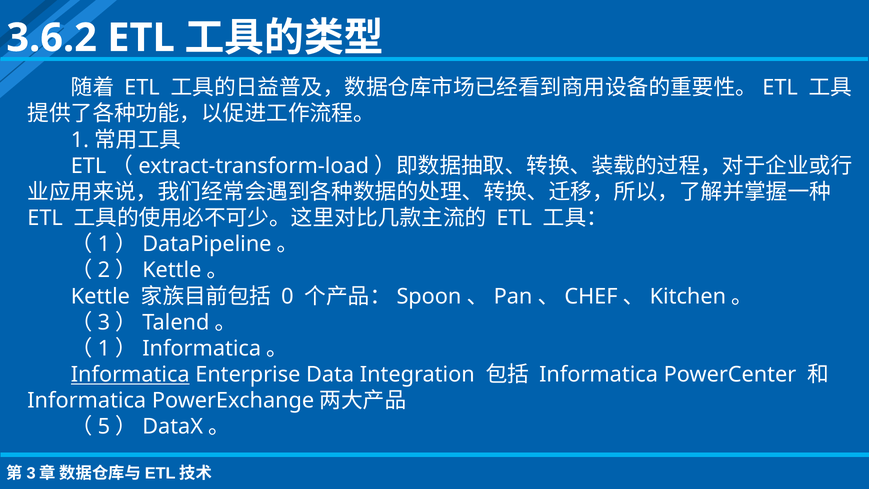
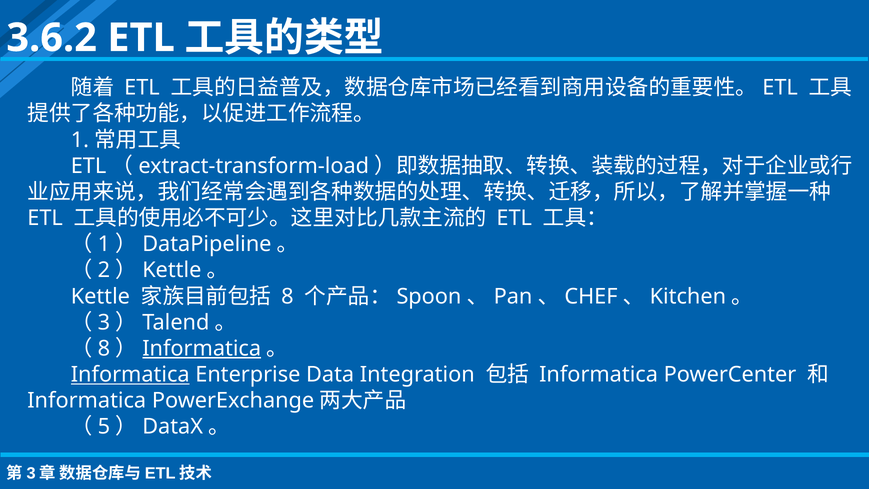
0 at (287, 296): 0 -> 8
1 at (104, 348): 1 -> 8
Informatica at (202, 348) underline: none -> present
